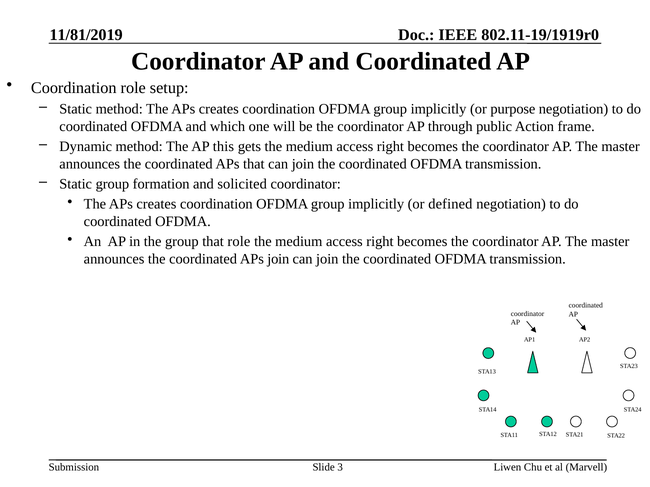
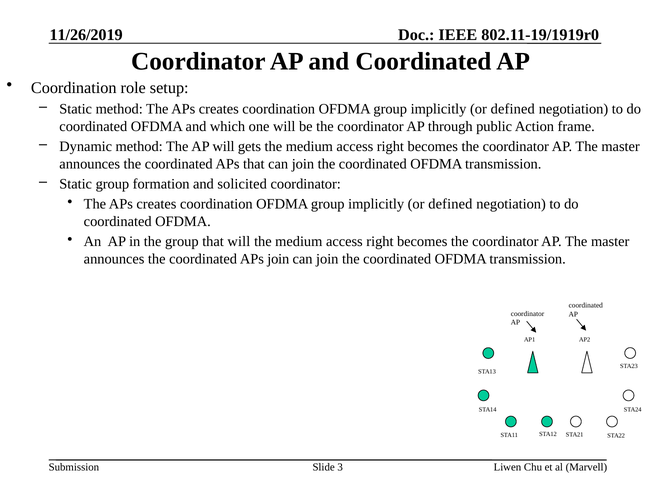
11/81/2019: 11/81/2019 -> 11/26/2019
purpose at (513, 109): purpose -> defined
AP this: this -> will
that role: role -> will
